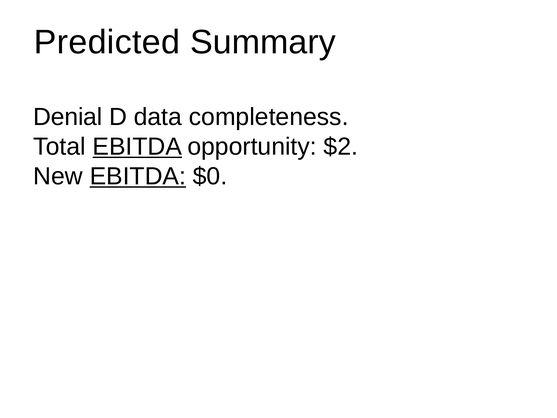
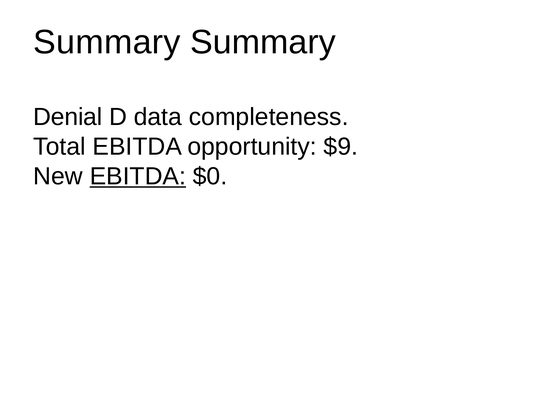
Predicted at (107, 42): Predicted -> Summary
EBITDA at (137, 147) underline: present -> none
$2: $2 -> $9
